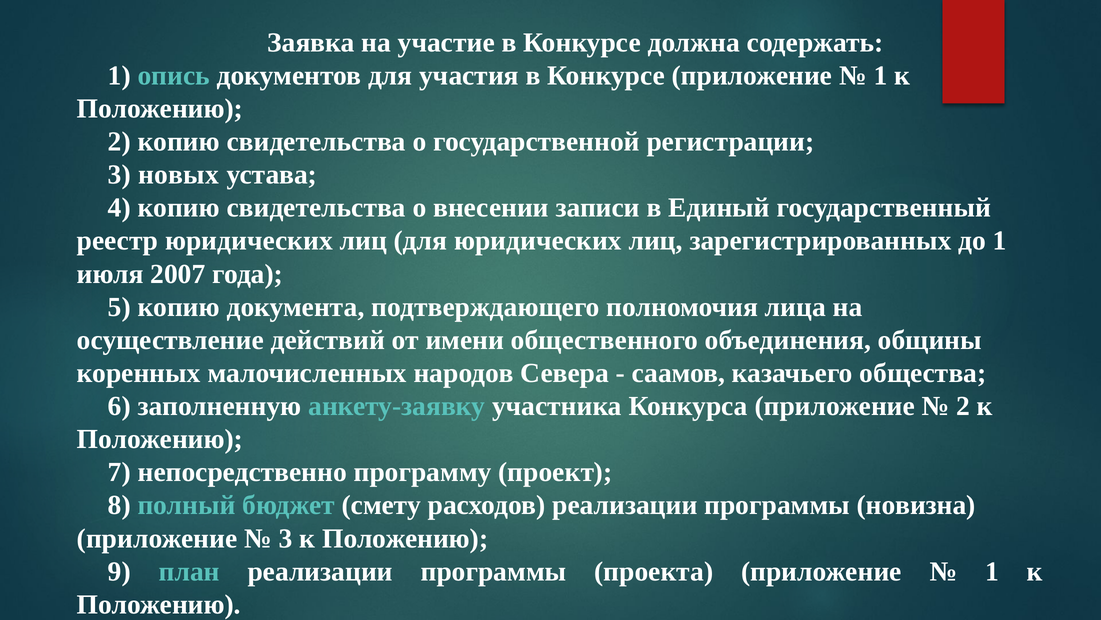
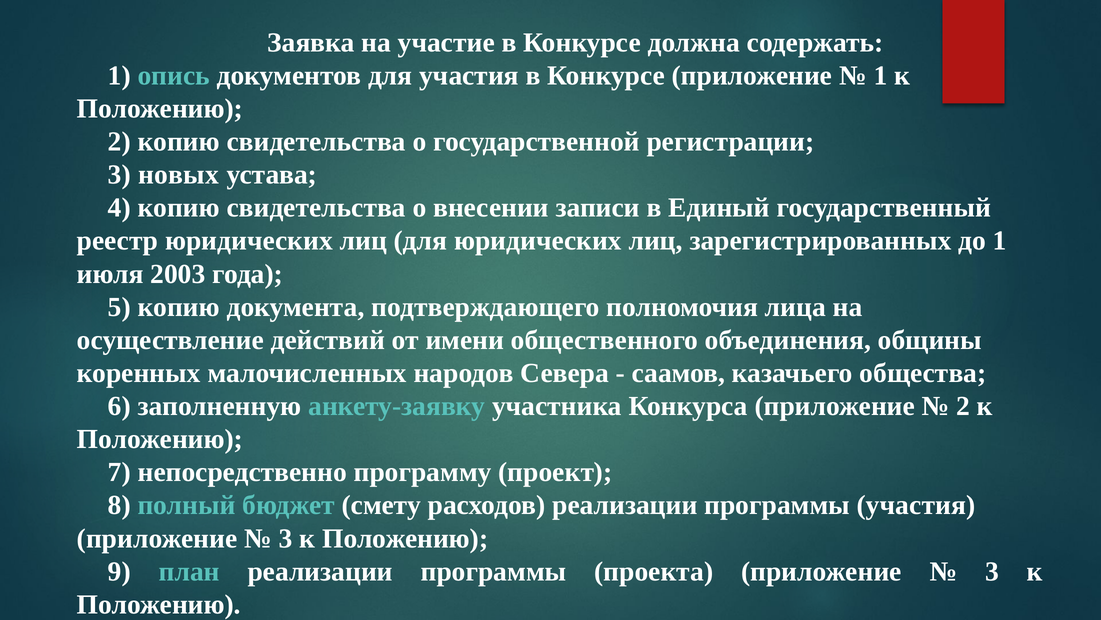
2007: 2007 -> 2003
программы новизна: новизна -> участия
1 at (992, 571): 1 -> 3
